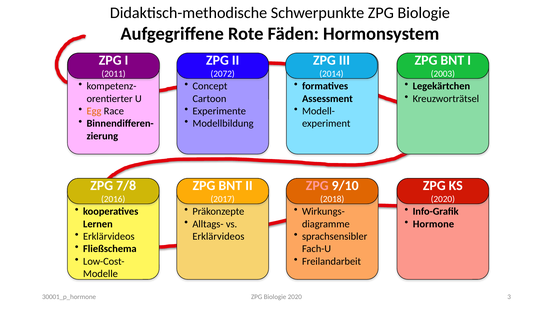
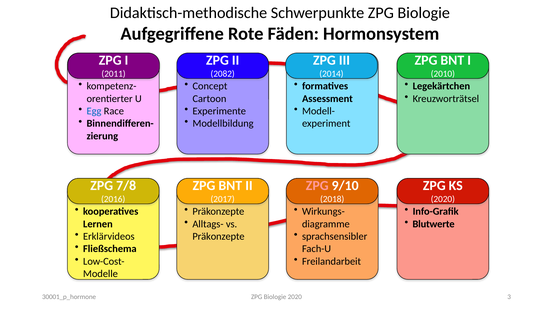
2072: 2072 -> 2082
2003: 2003 -> 2010
Egg colour: orange -> blue
Hormone: Hormone -> Blutwerte
Erklärvideos at (218, 236): Erklärvideos -> Präkonzepte
